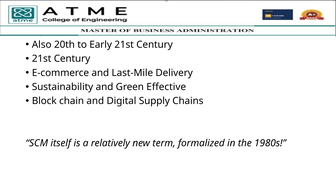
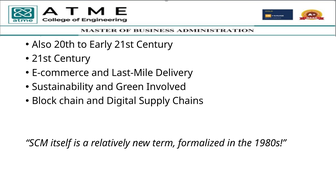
Effective: Effective -> Involved
